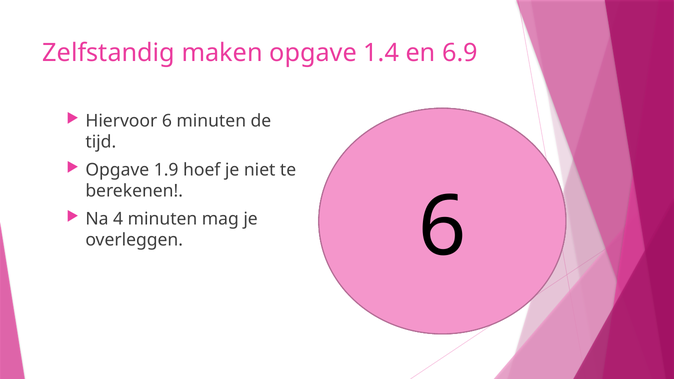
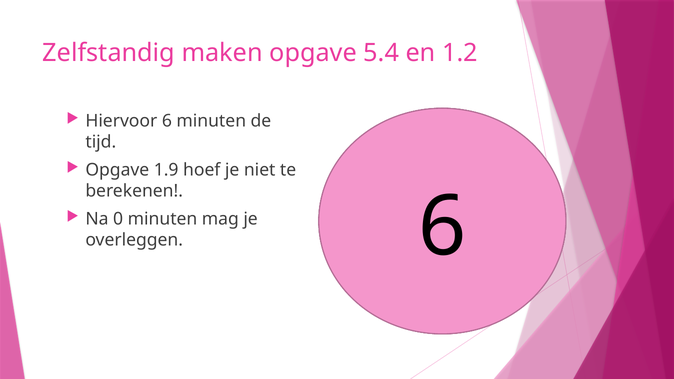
1.4: 1.4 -> 5.4
6.9: 6.9 -> 1.2
4: 4 -> 0
